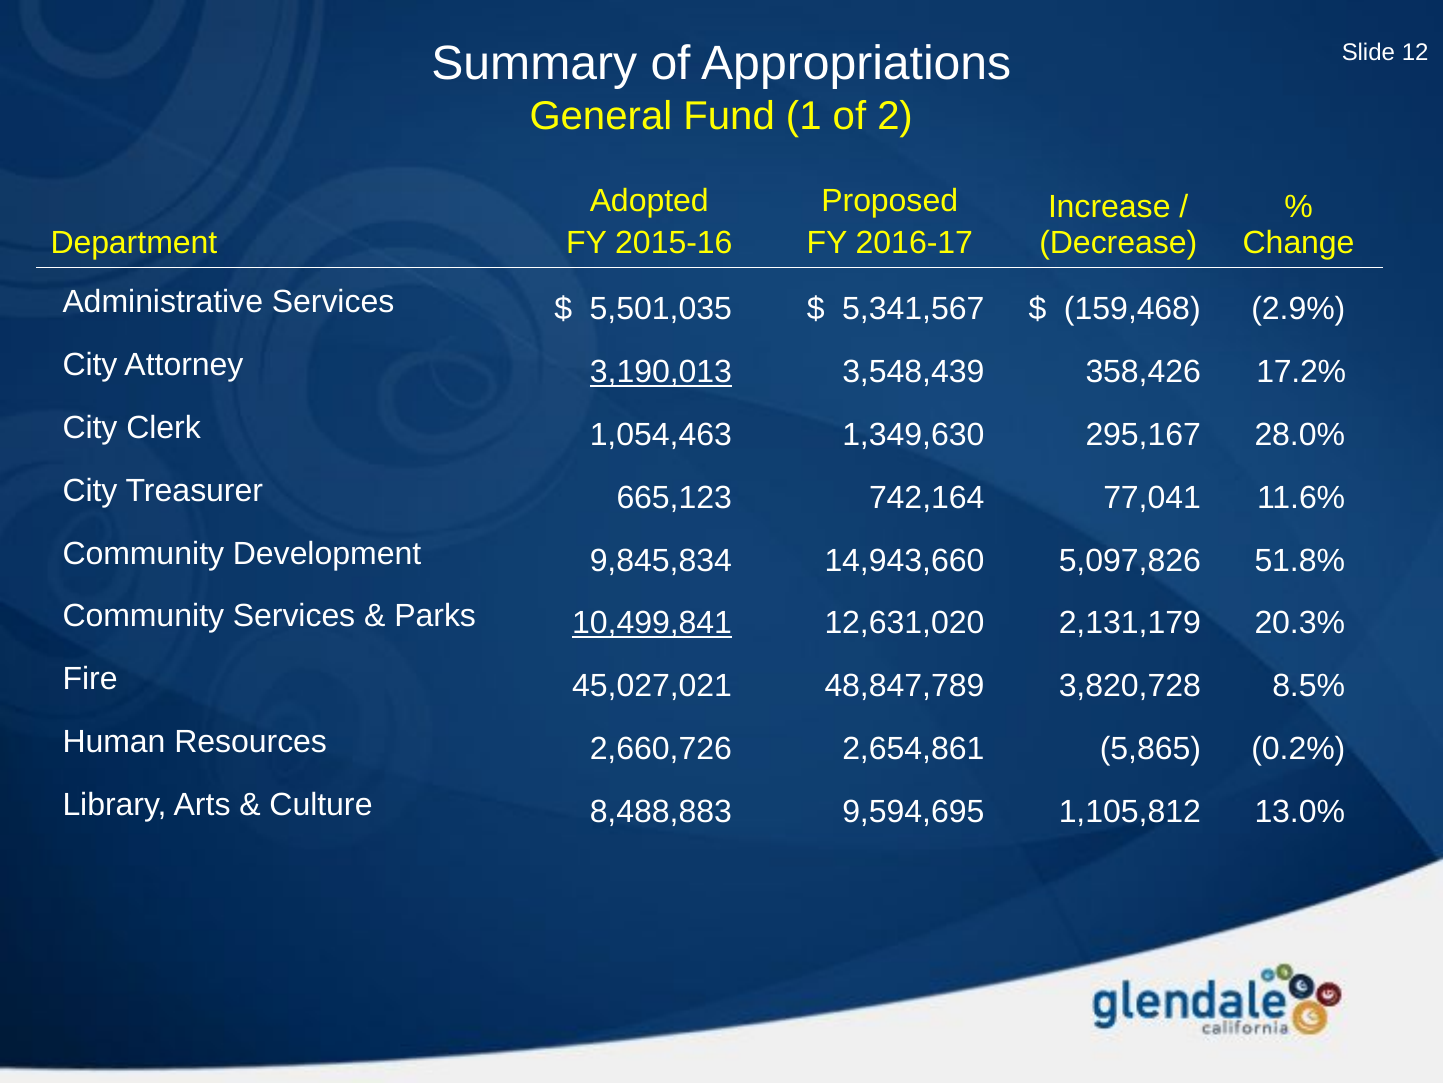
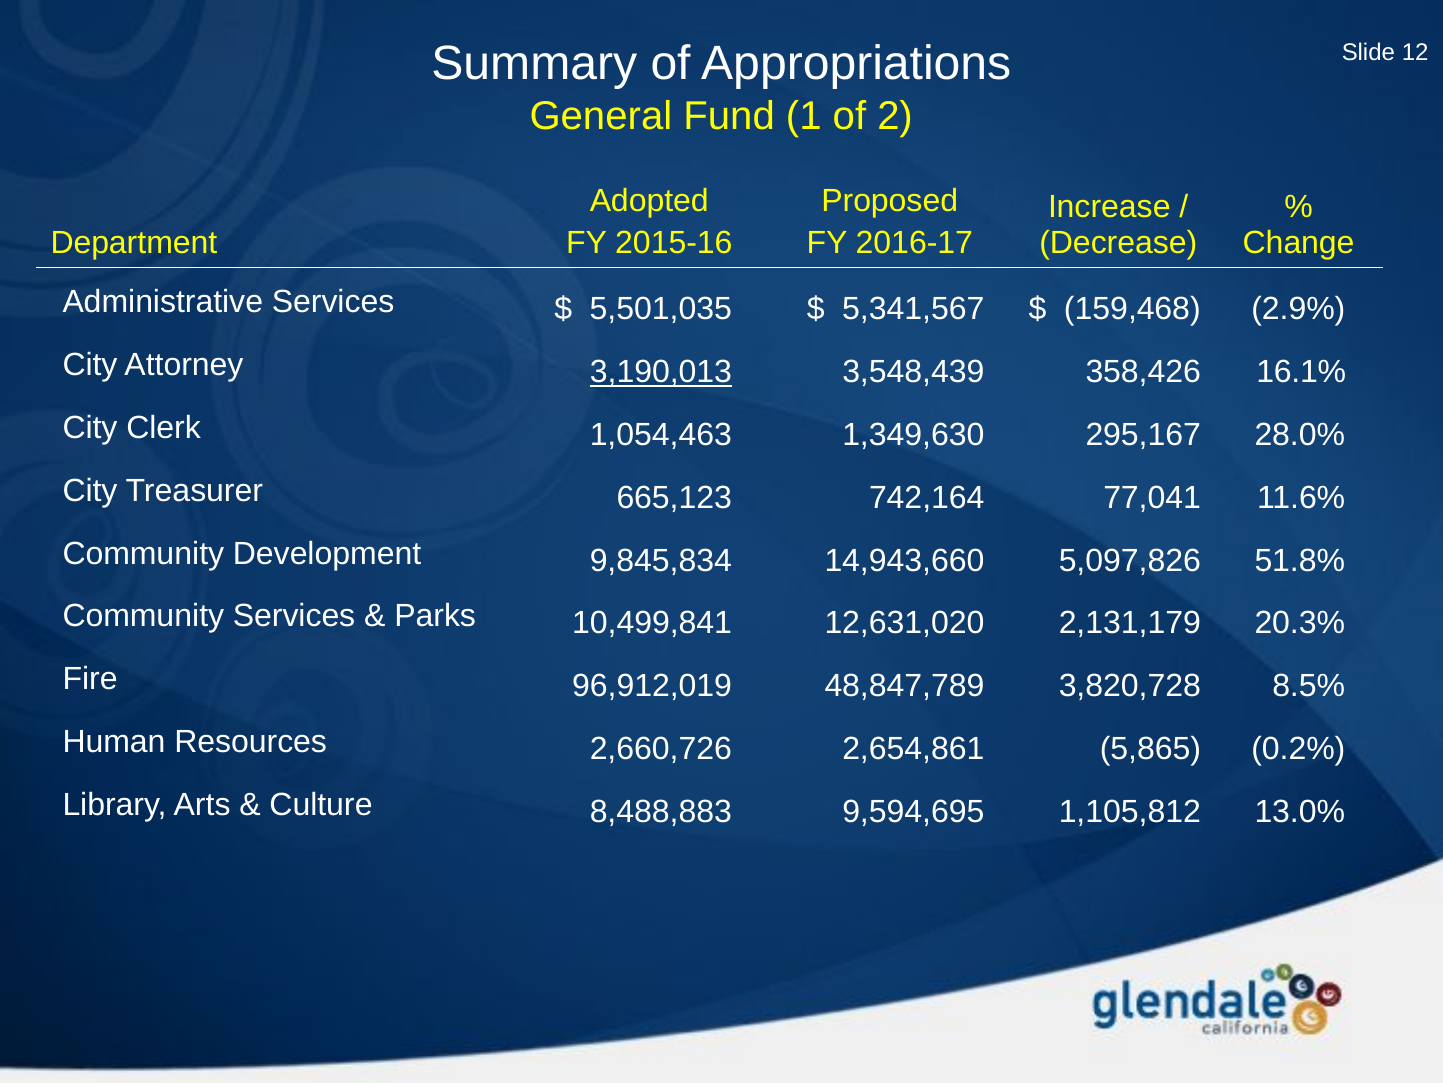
17.2%: 17.2% -> 16.1%
10,499,841 underline: present -> none
45,027,021: 45,027,021 -> 96,912,019
